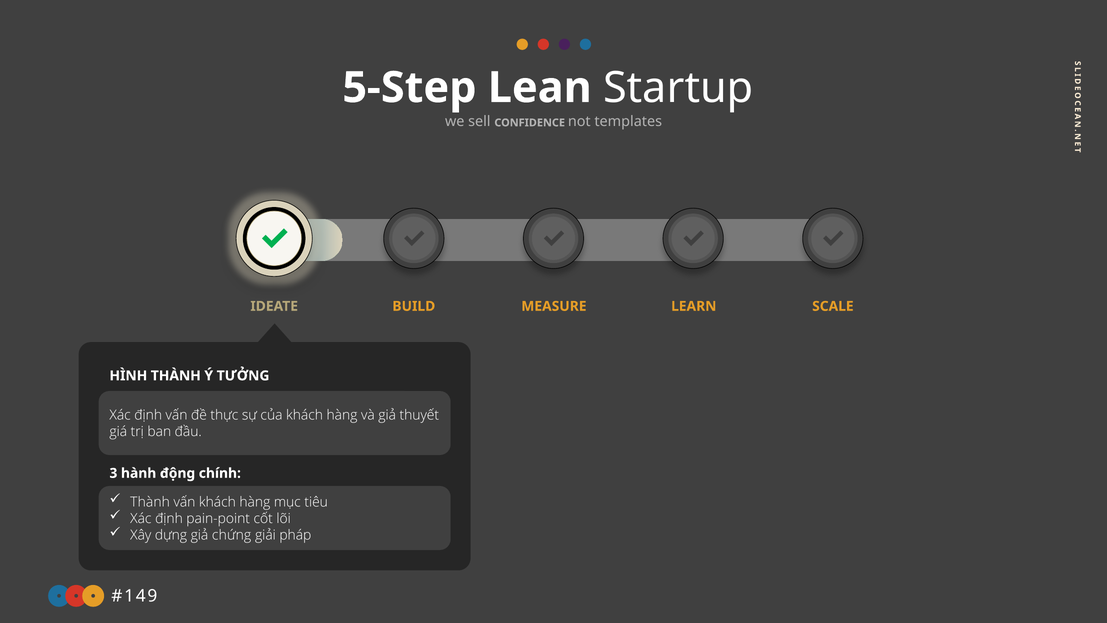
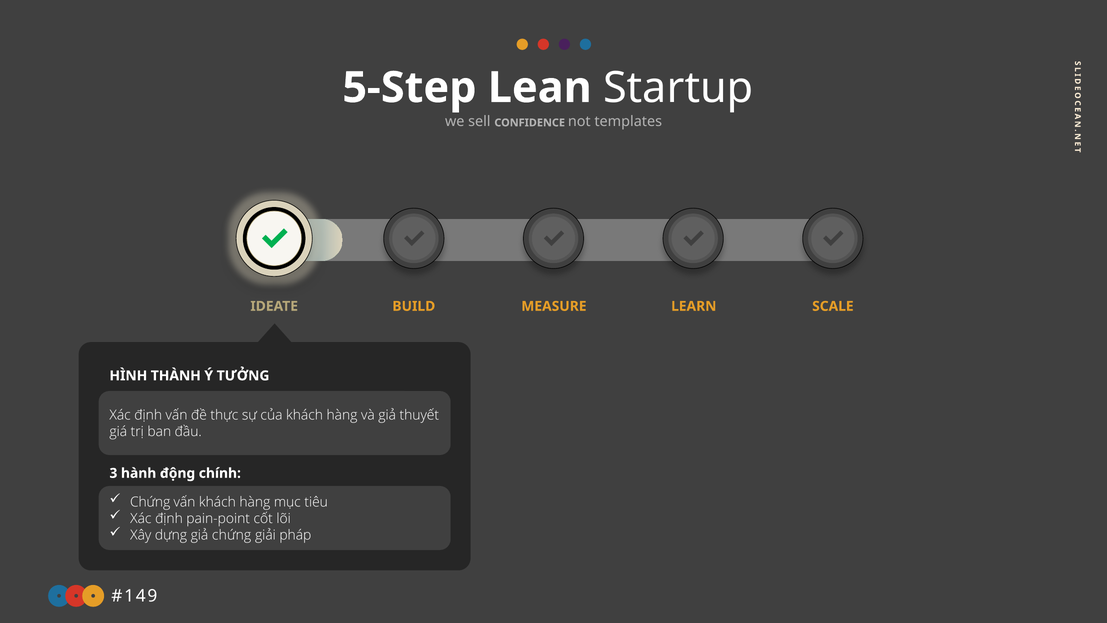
Thành at (150, 502): Thành -> Chứng
